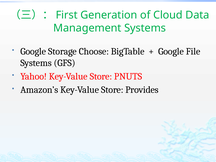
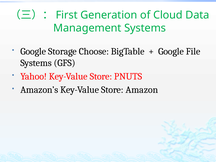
Provides: Provides -> Amazon
